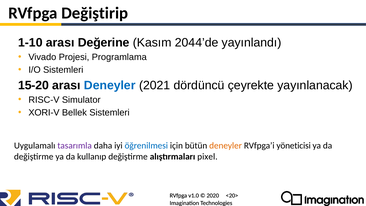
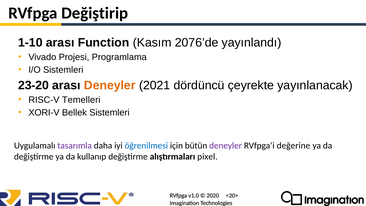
Değerine: Değerine -> Function
2044’de: 2044’de -> 2076’de
15-20: 15-20 -> 23-20
Deneyler at (110, 85) colour: blue -> orange
Simulator: Simulator -> Temelleri
deneyler at (226, 145) colour: orange -> purple
yöneticisi: yöneticisi -> değerine
